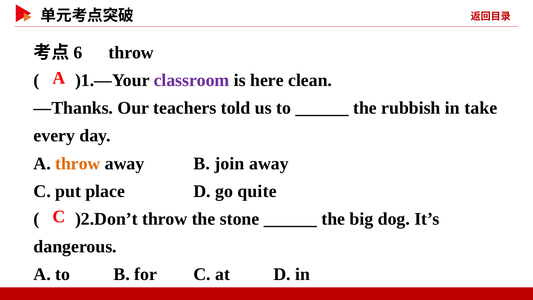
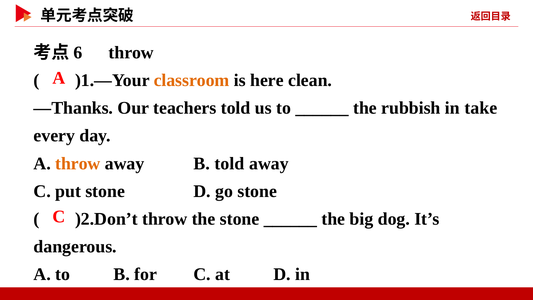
classroom colour: purple -> orange
B join: join -> told
put place: place -> stone
go quite: quite -> stone
